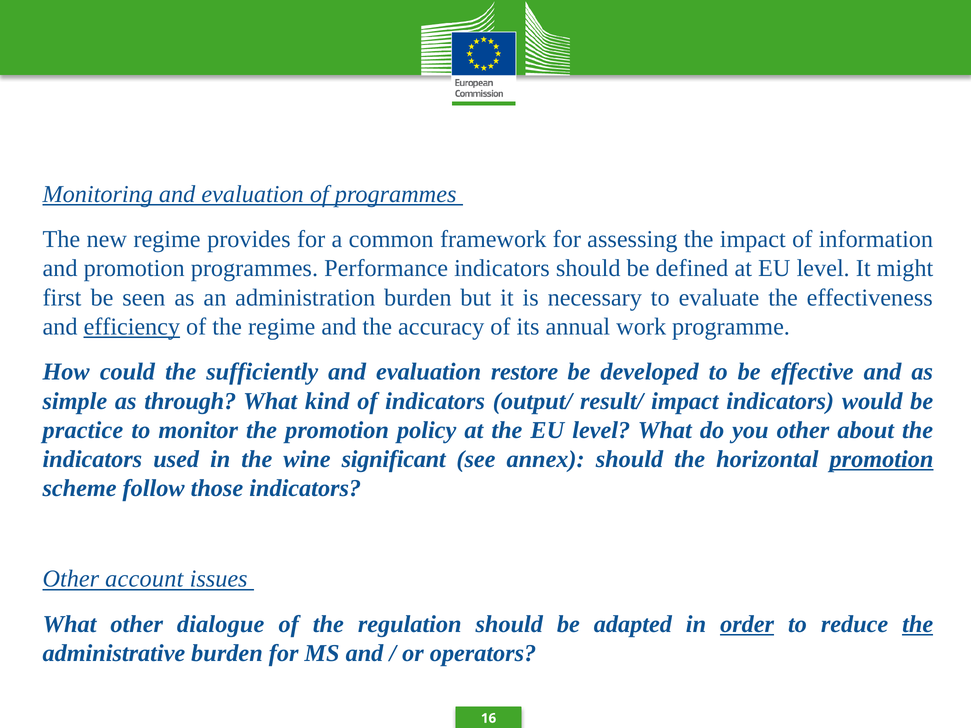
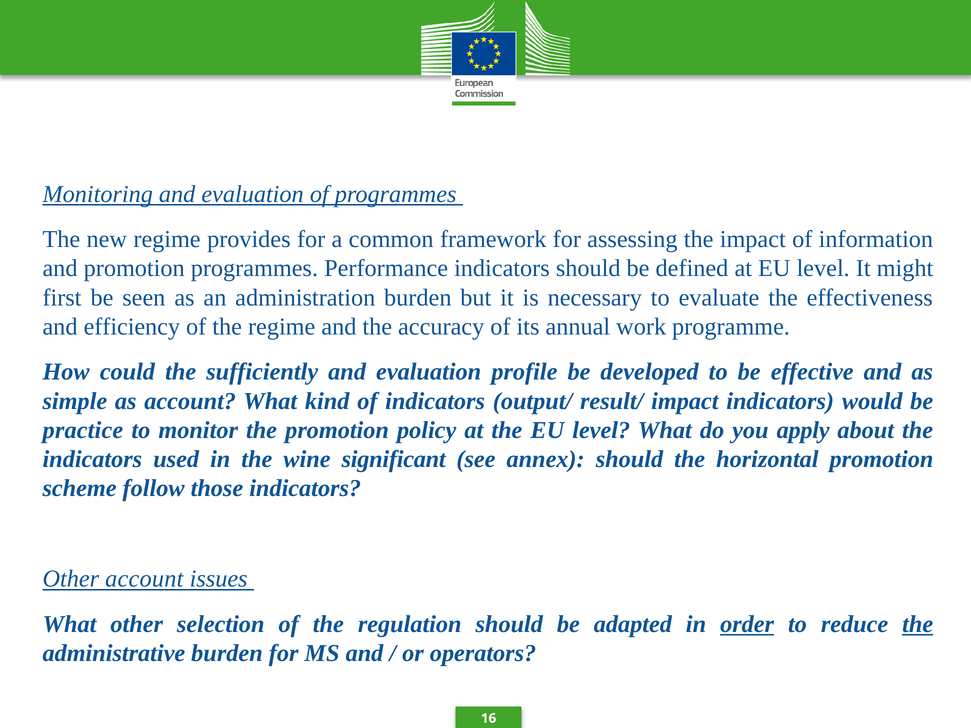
efficiency underline: present -> none
restore: restore -> profile
as through: through -> account
you other: other -> apply
promotion at (881, 459) underline: present -> none
dialogue: dialogue -> selection
